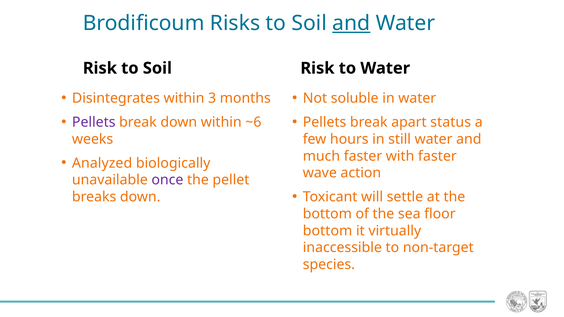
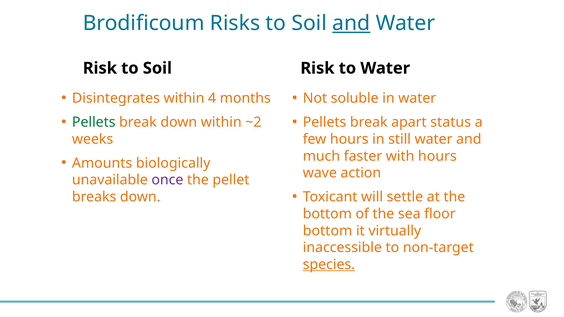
3: 3 -> 4
Pellets at (94, 122) colour: purple -> green
~6: ~6 -> ~2
with faster: faster -> hours
Analyzed: Analyzed -> Amounts
species underline: none -> present
